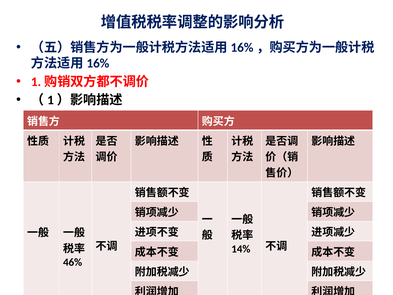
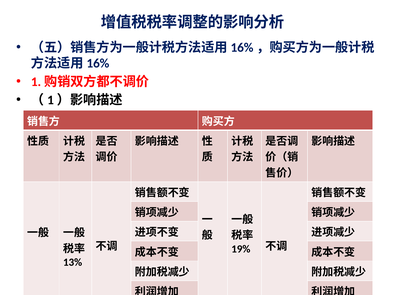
14%: 14% -> 19%
46%: 46% -> 13%
